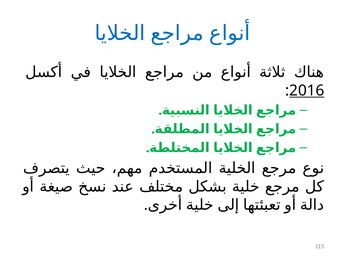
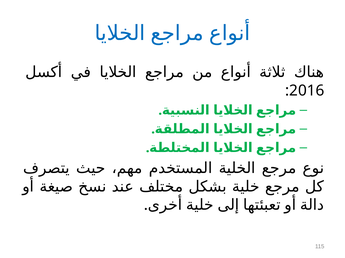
2016 underline: present -> none
